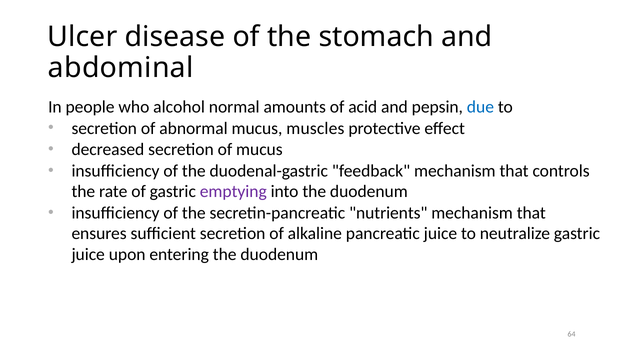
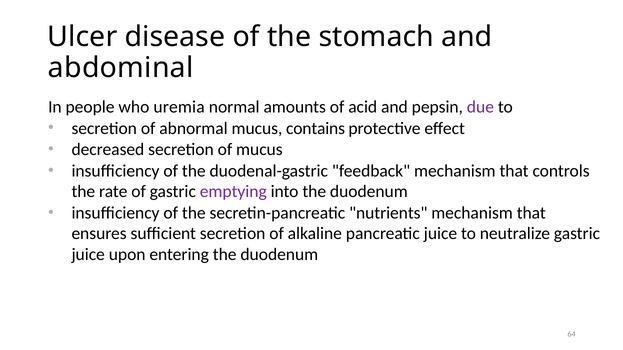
alcohol: alcohol -> uremia
due colour: blue -> purple
muscles: muscles -> contains
